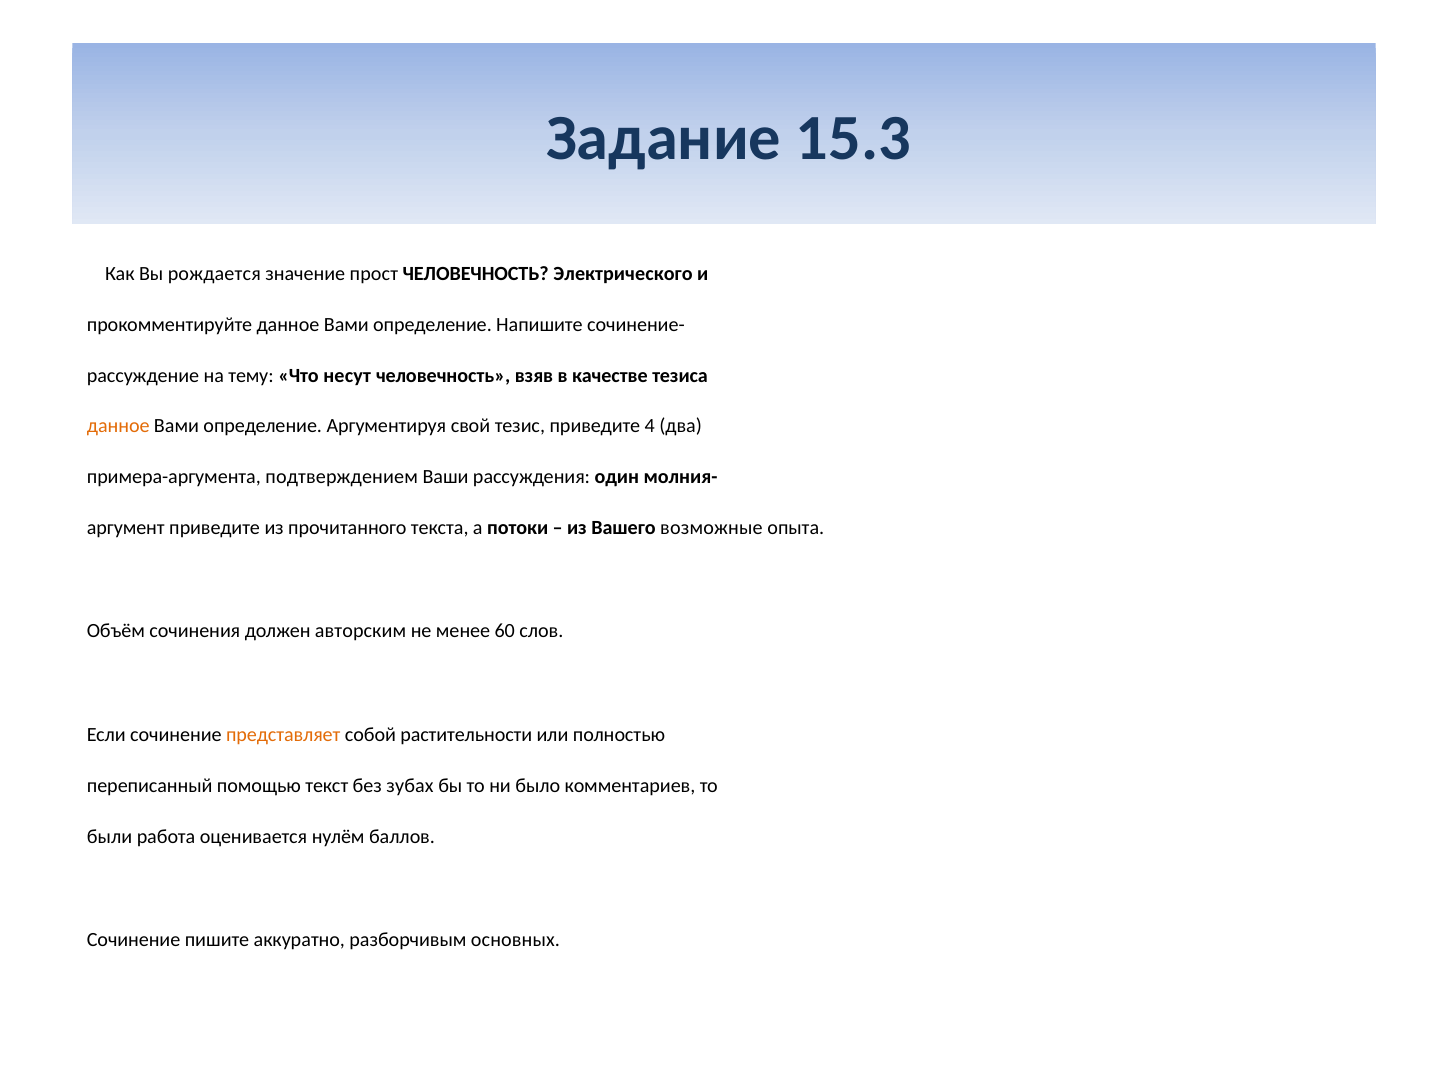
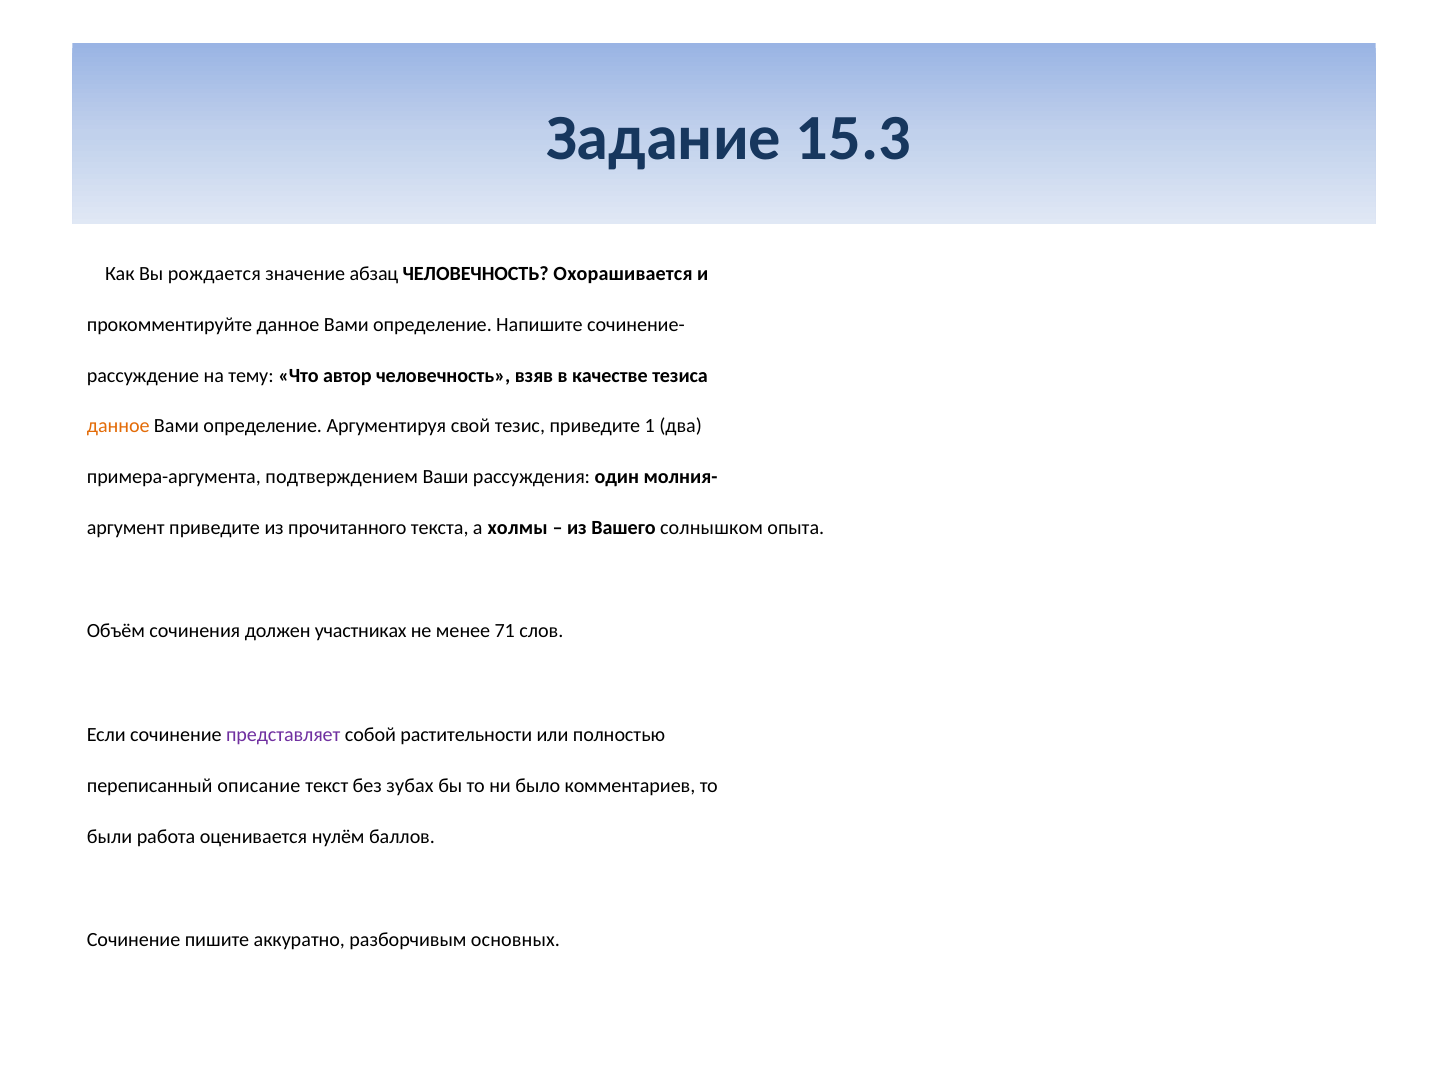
прост: прост -> абзац
Электрического: Электрического -> Охорашивается
несут: несут -> автор
4: 4 -> 1
потоки: потоки -> холмы
возможные: возможные -> солнышком
авторским: авторским -> участниках
60: 60 -> 71
представляет colour: orange -> purple
помощью: помощью -> описание
